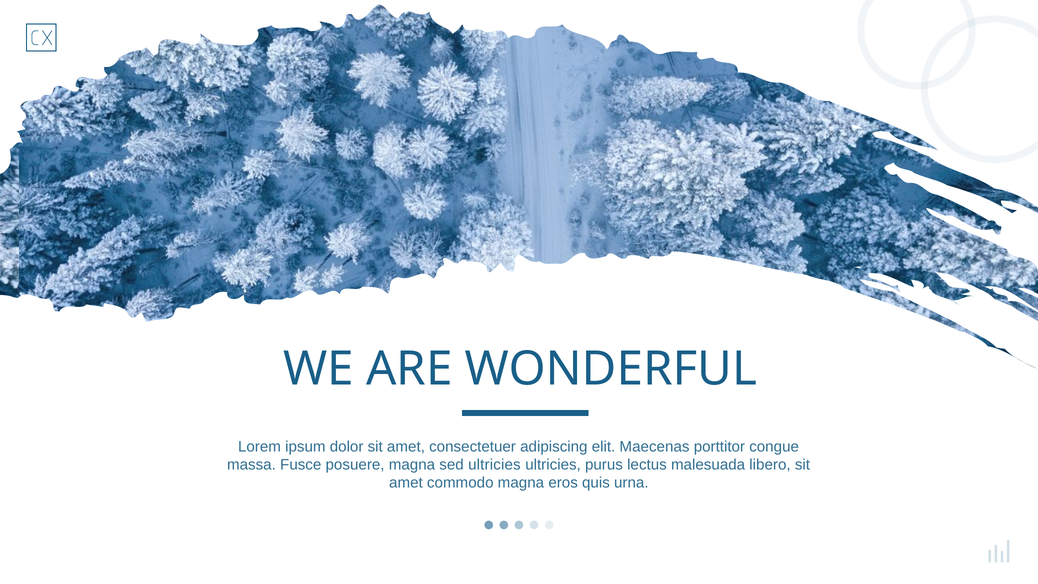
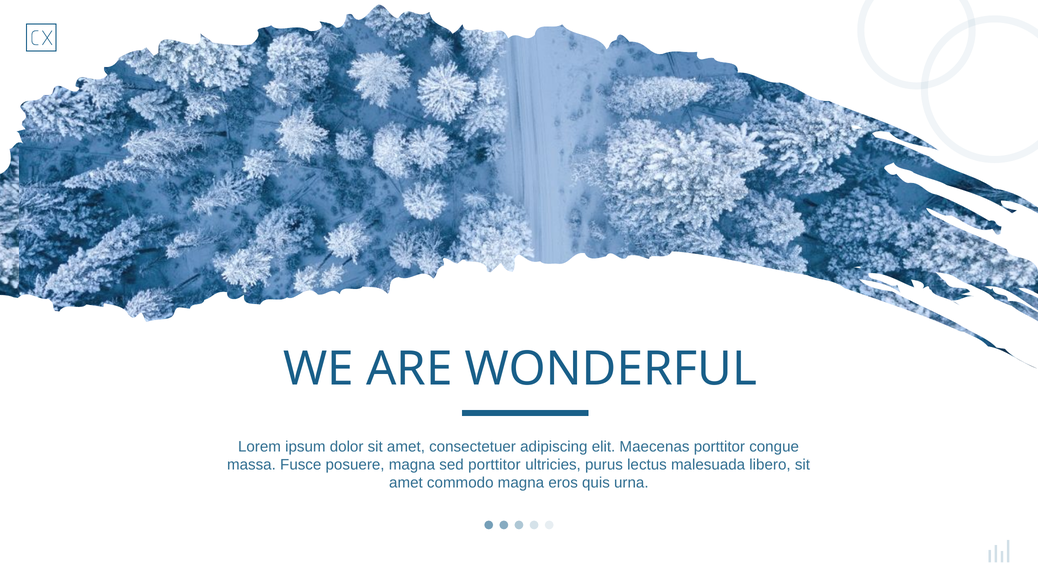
sed ultricies: ultricies -> porttitor
